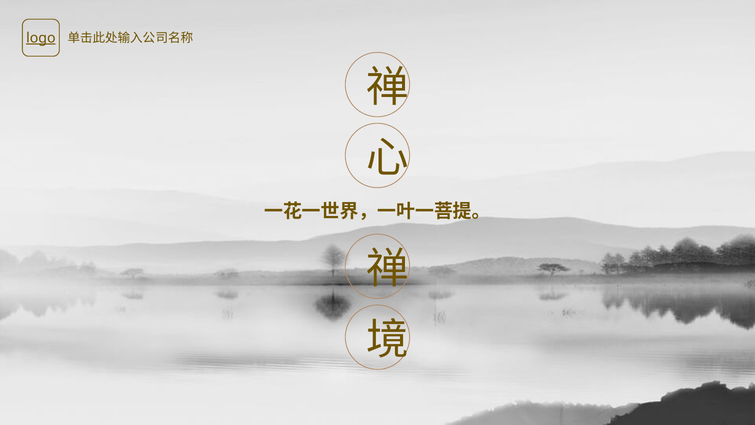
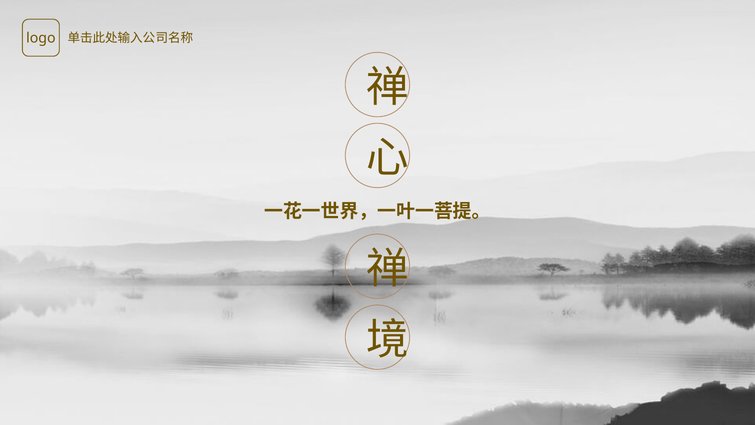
logo underline: present -> none
